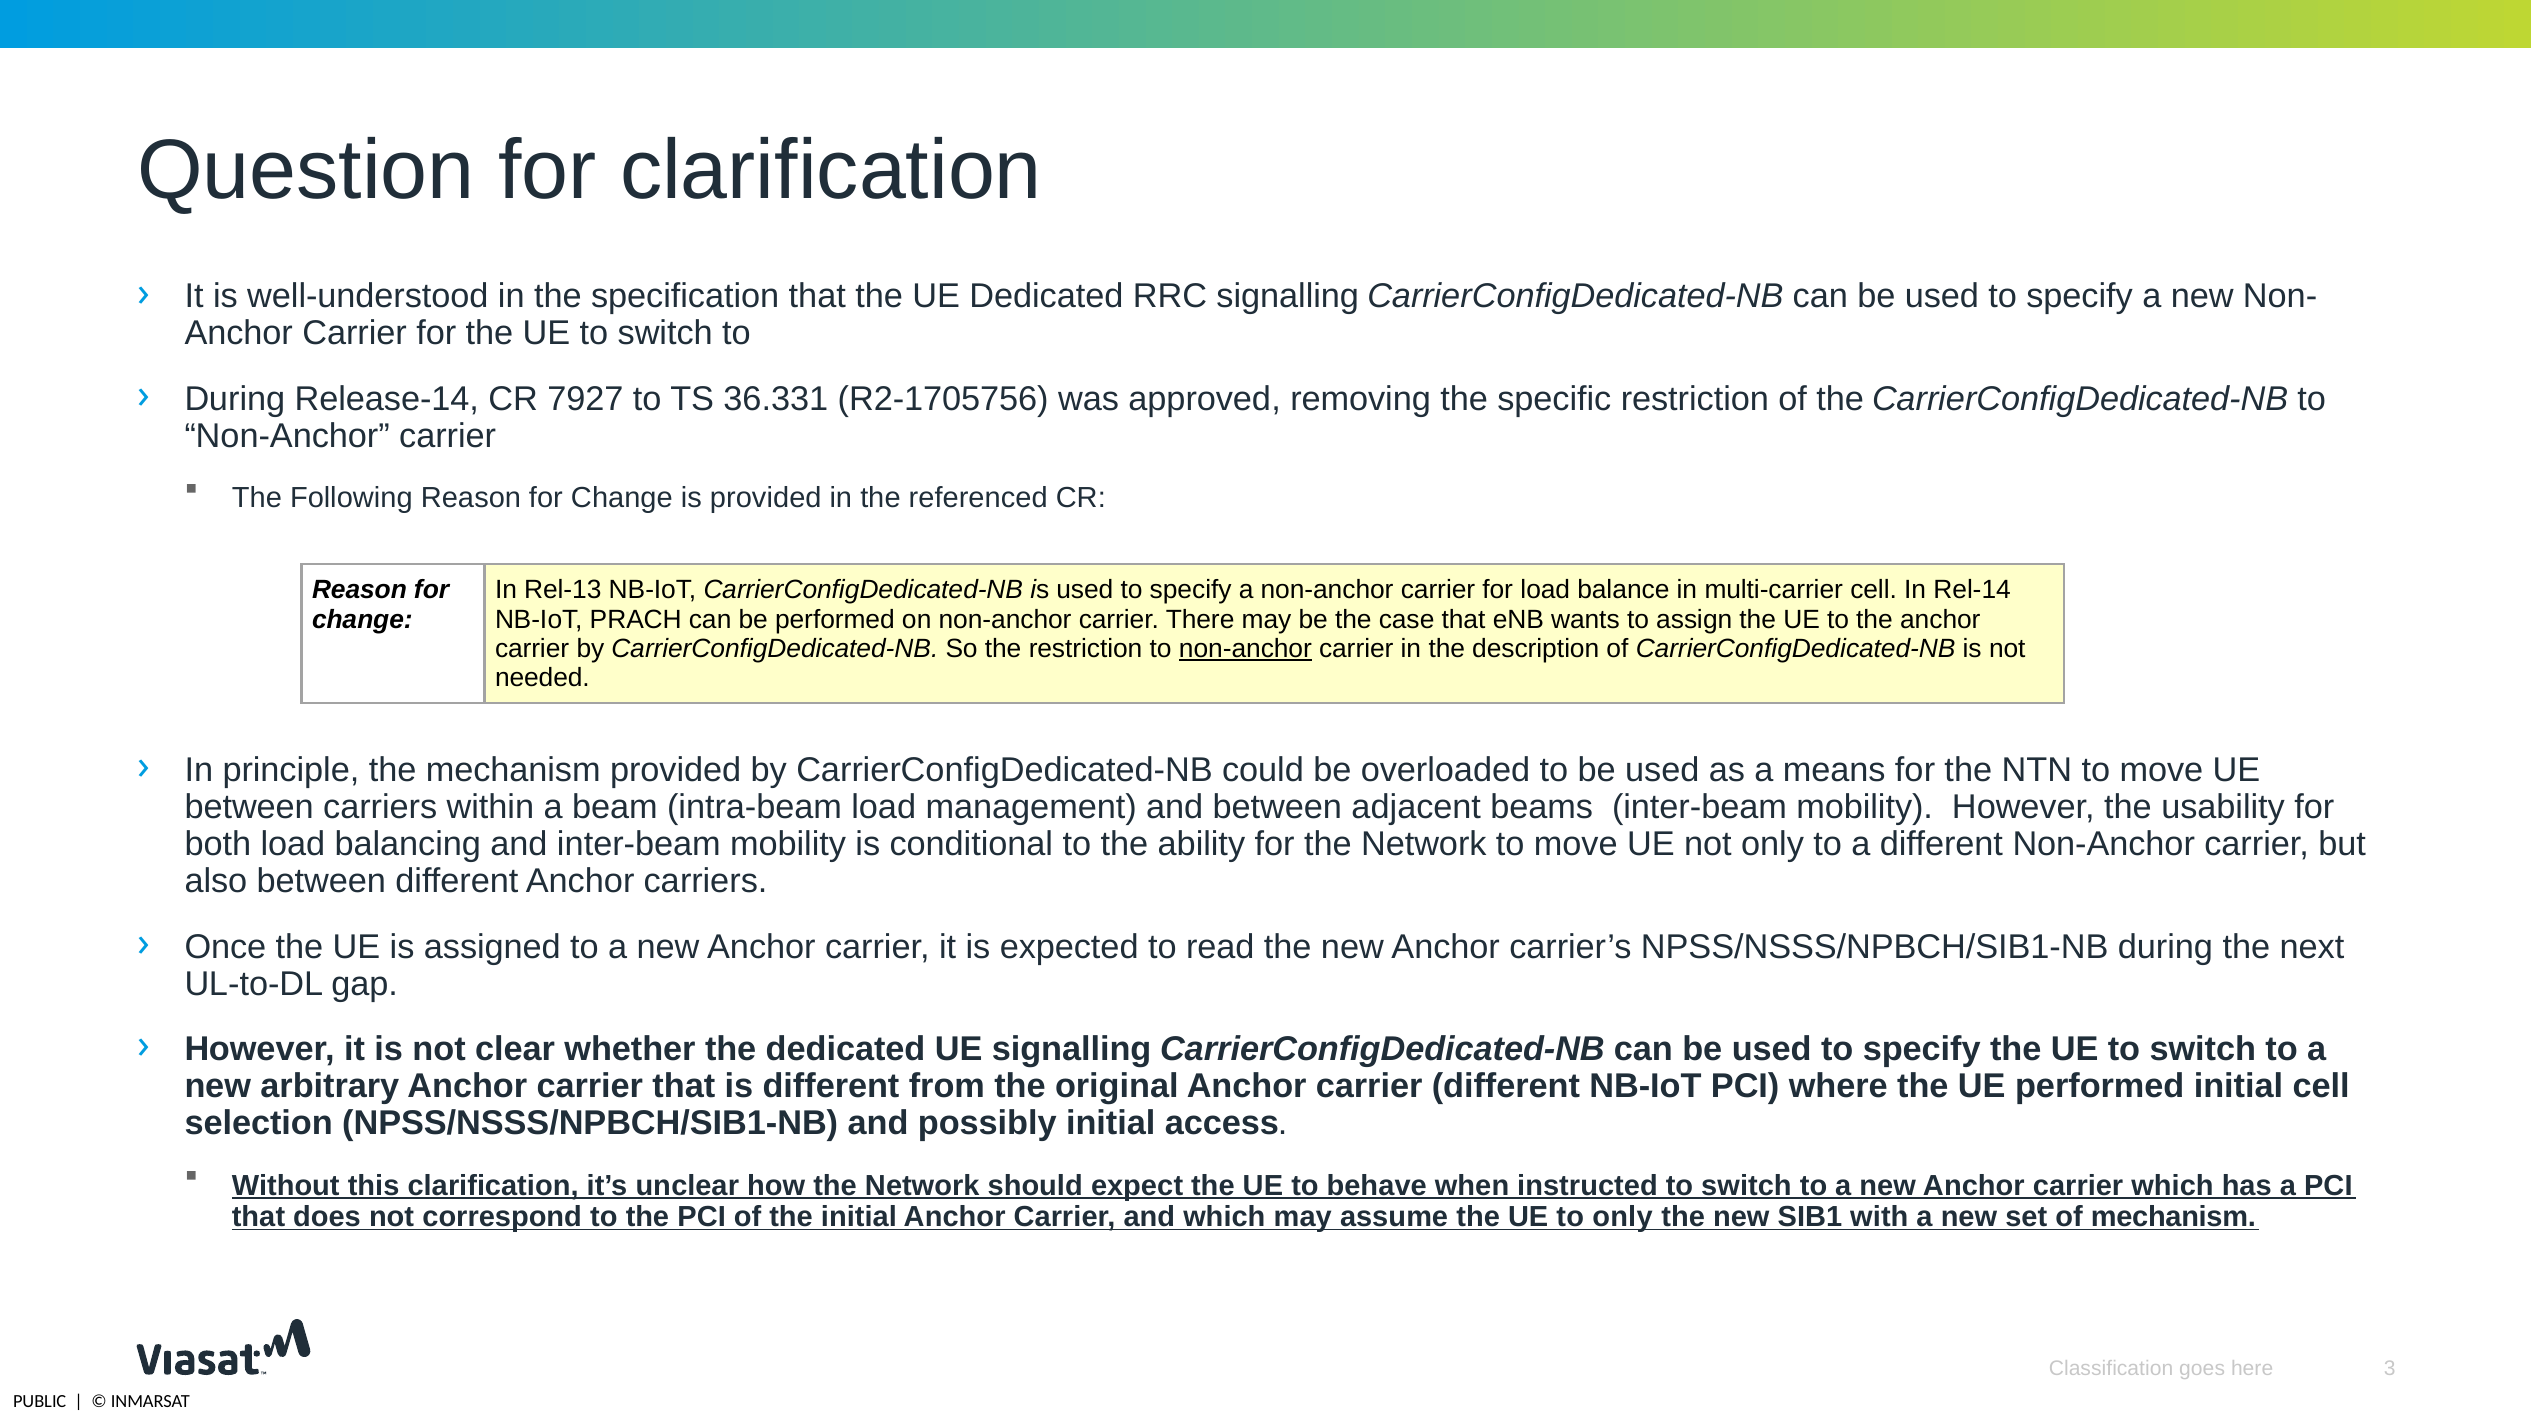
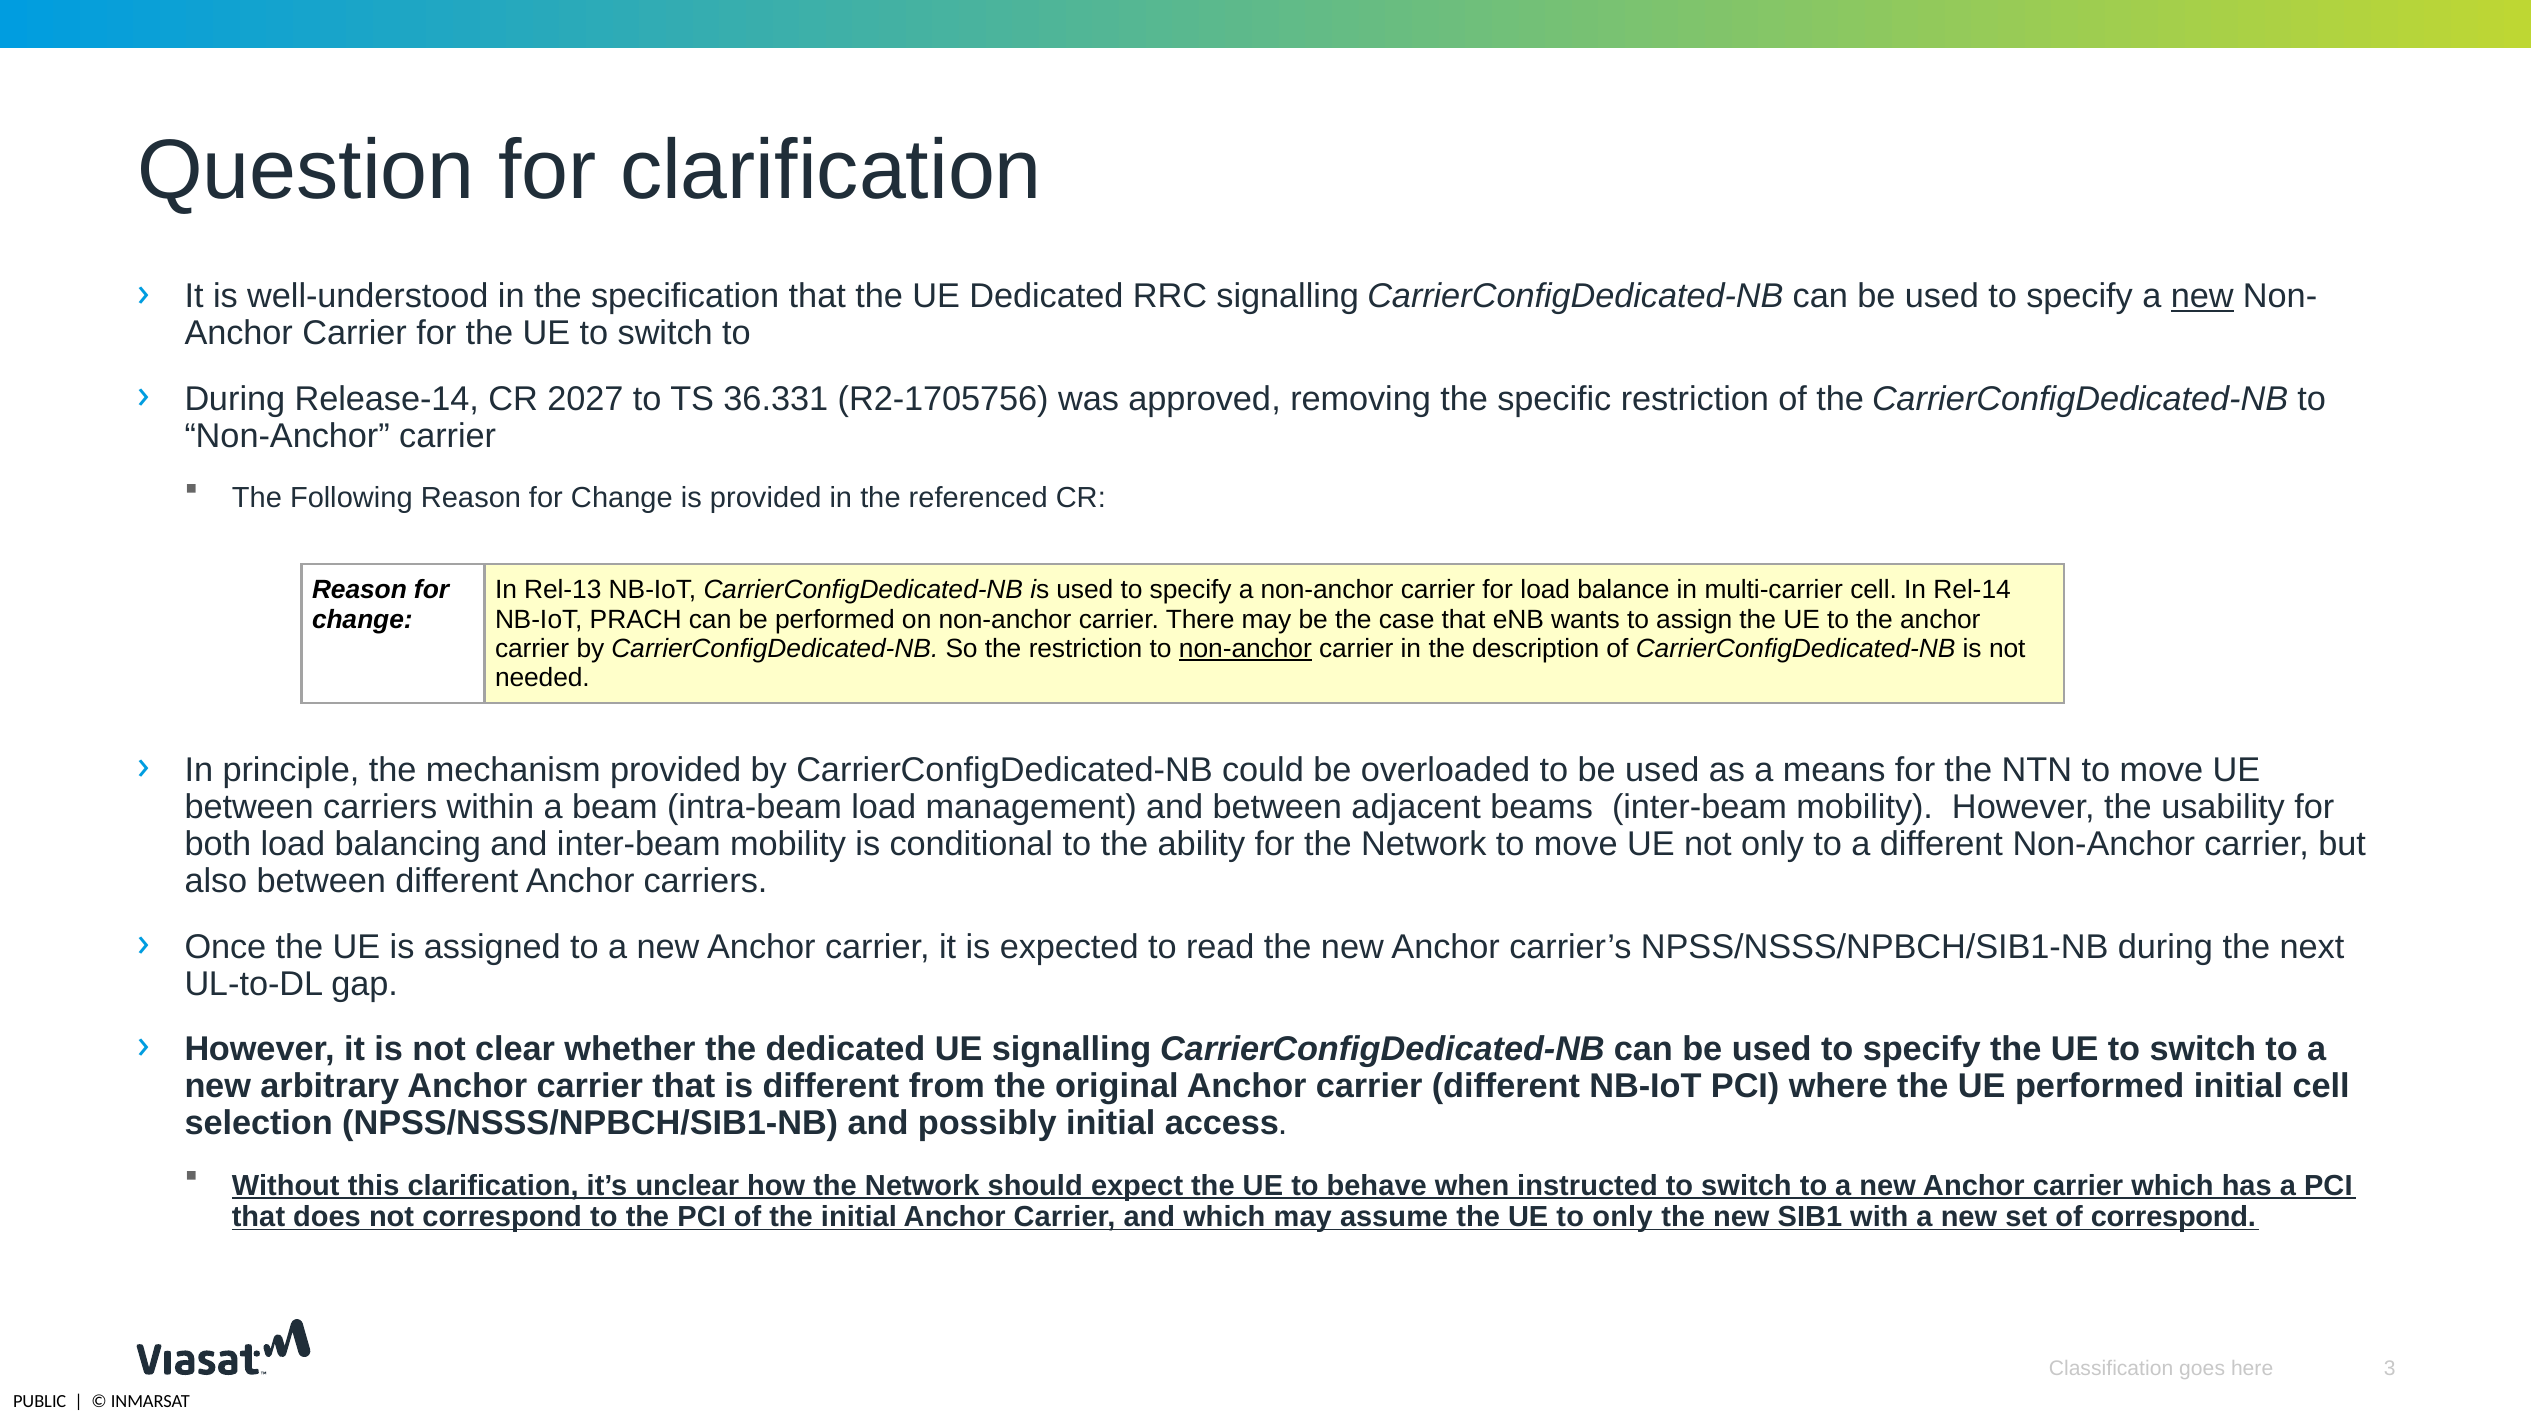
new at (2202, 297) underline: none -> present
7927: 7927 -> 2027
of mechanism: mechanism -> correspond
